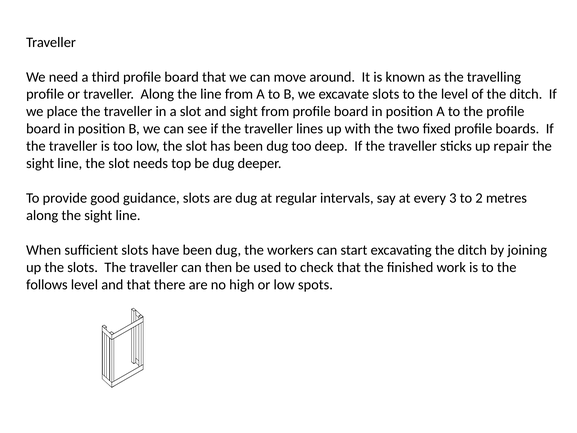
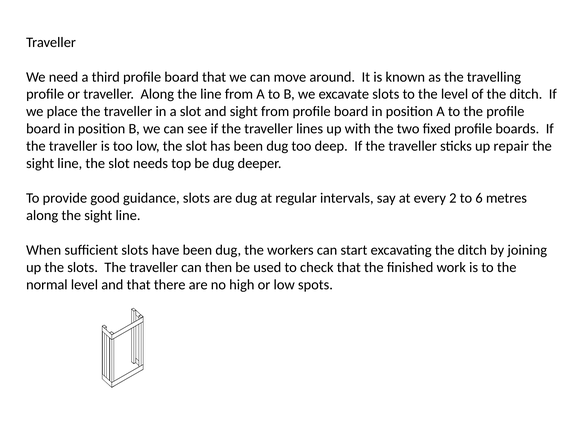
3: 3 -> 2
2: 2 -> 6
follows: follows -> normal
